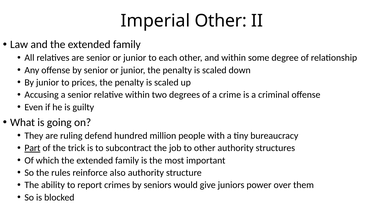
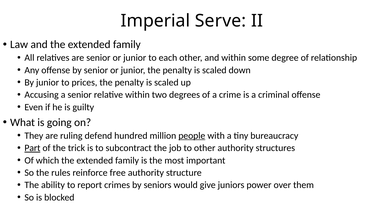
Imperial Other: Other -> Serve
people underline: none -> present
also: also -> free
